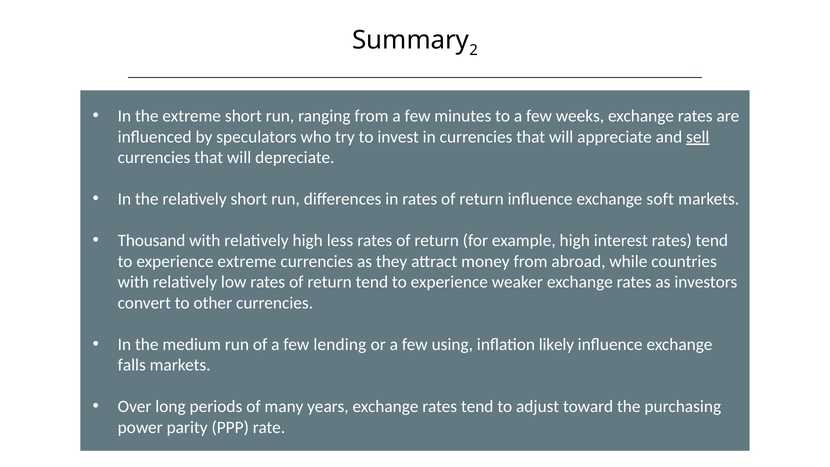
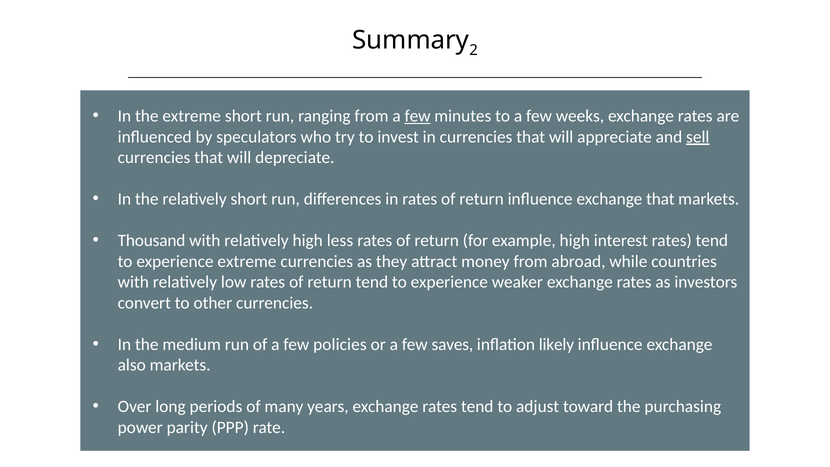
few at (418, 116) underline: none -> present
exchange soft: soft -> that
lending: lending -> policies
using: using -> saves
falls: falls -> also
